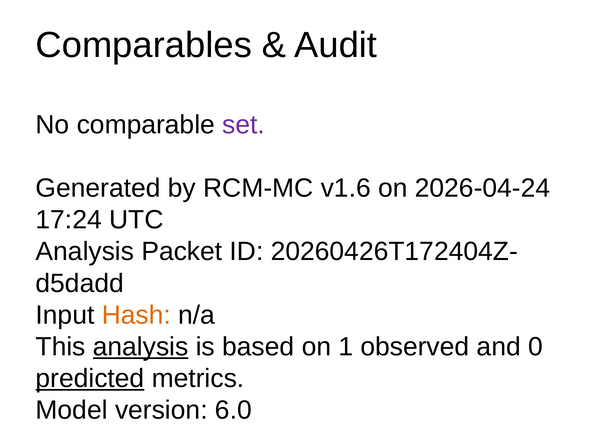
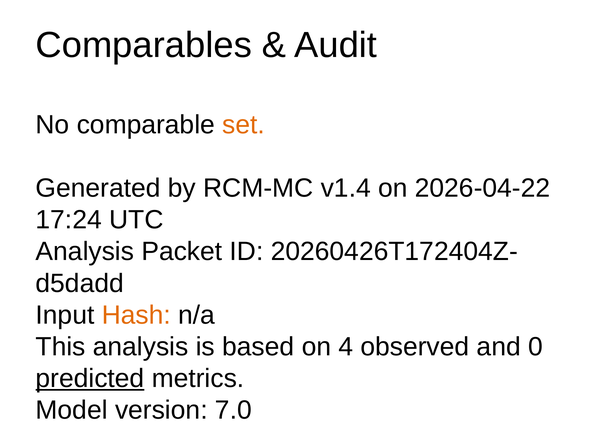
set colour: purple -> orange
v1.6: v1.6 -> v1.4
2026-04-24: 2026-04-24 -> 2026-04-22
analysis at (141, 347) underline: present -> none
1: 1 -> 4
6.0: 6.0 -> 7.0
